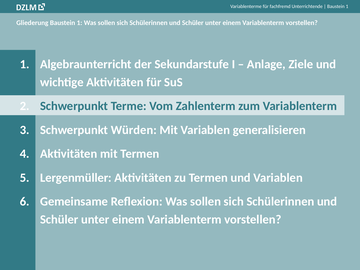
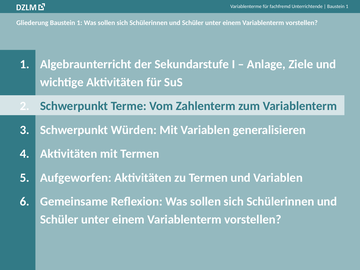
Lergenmüller: Lergenmüller -> Aufgeworfen
